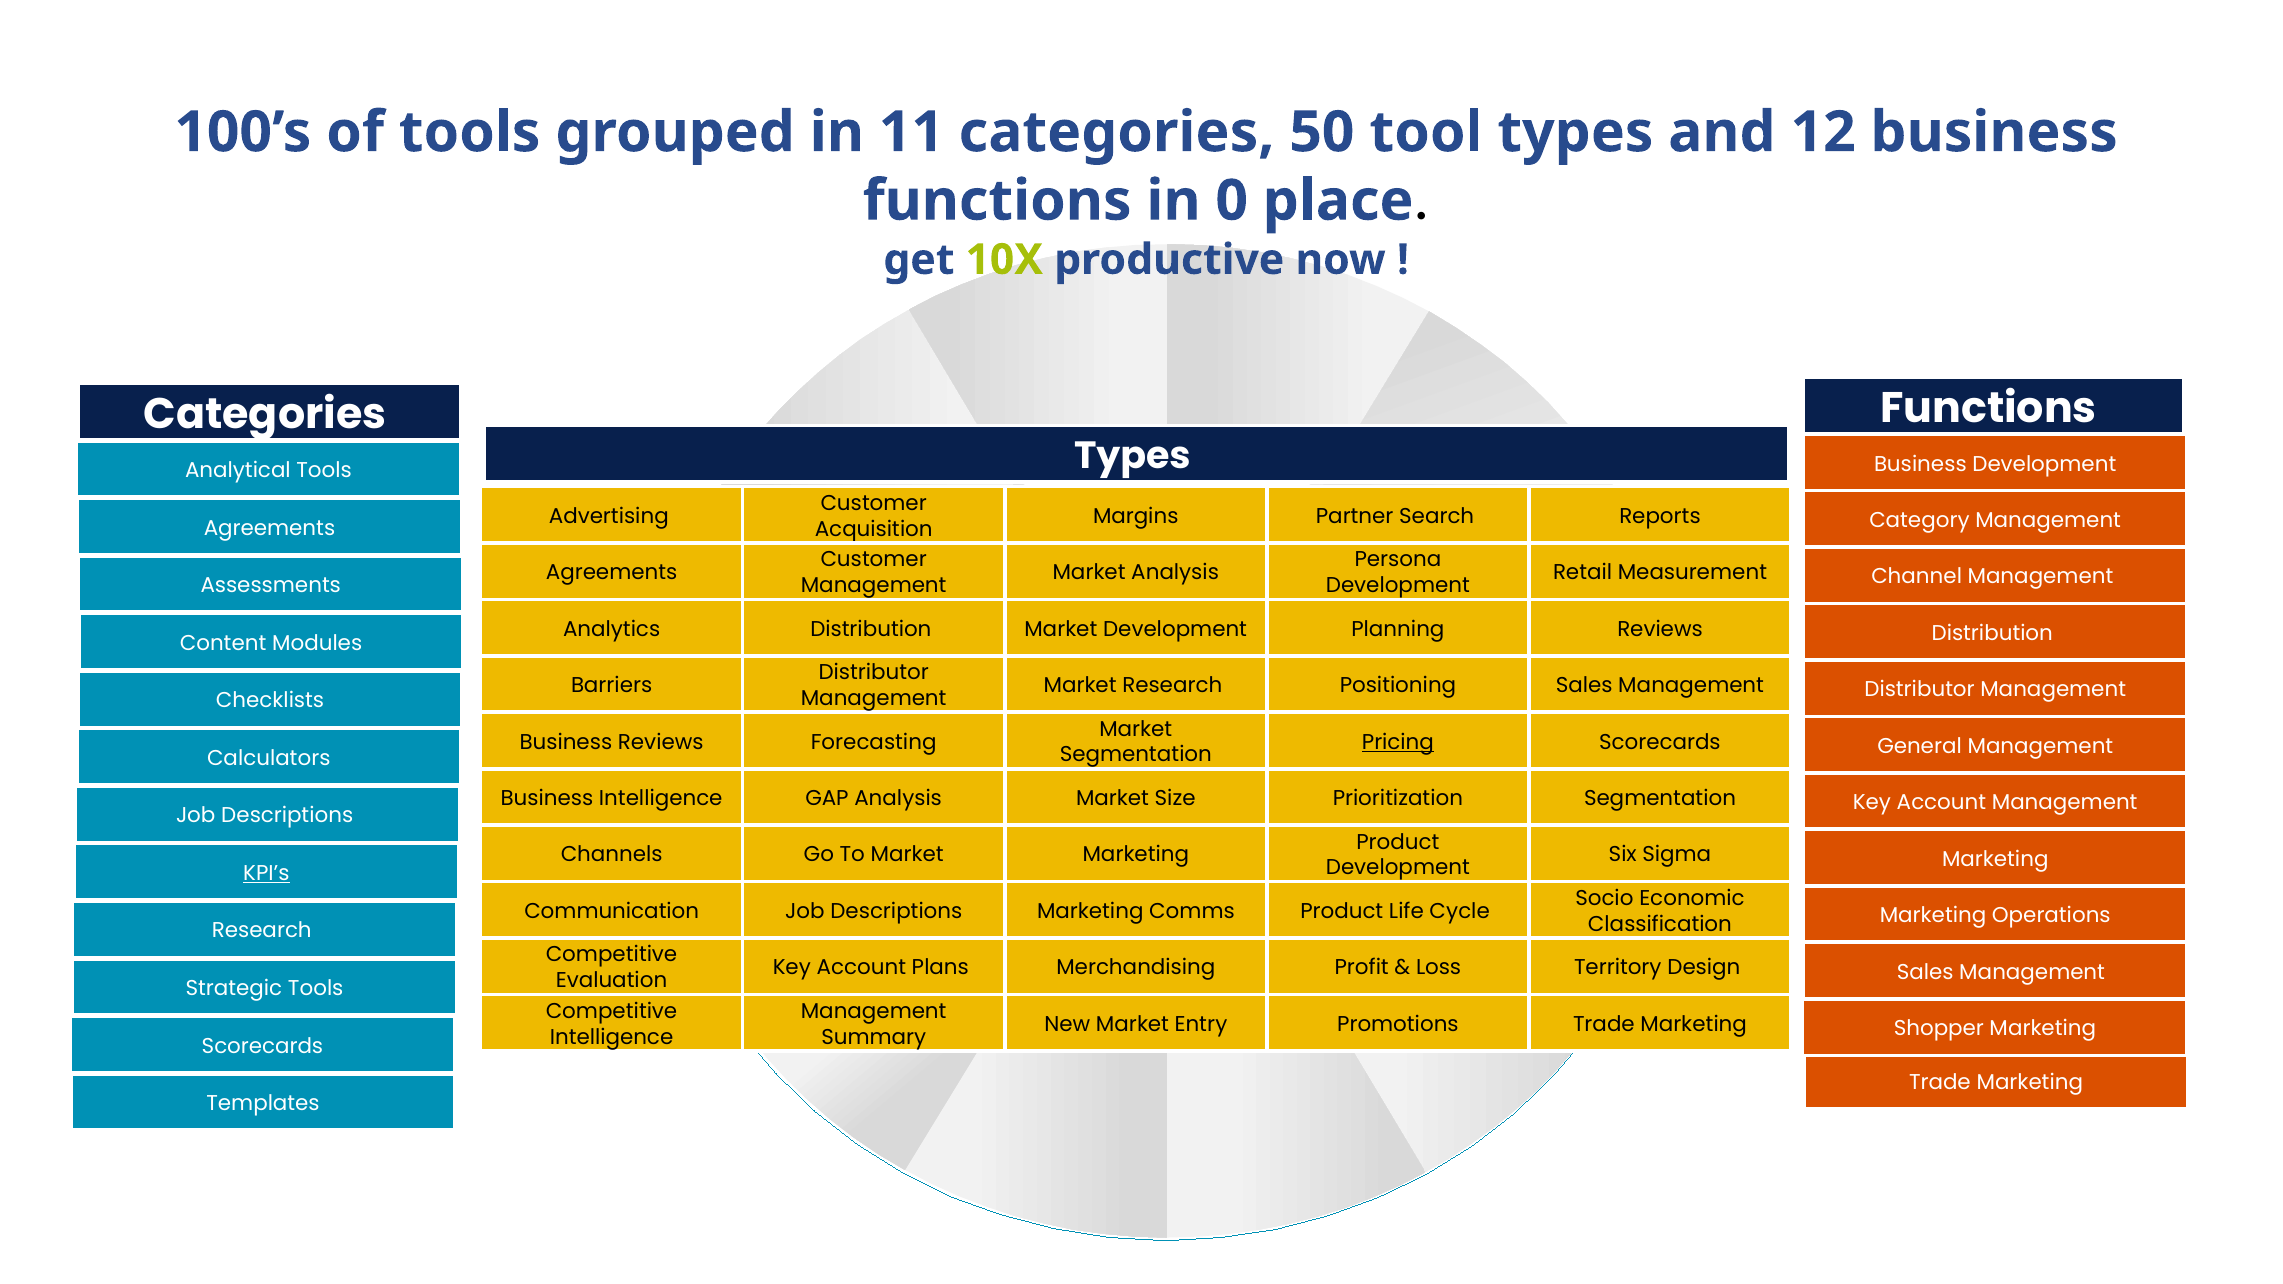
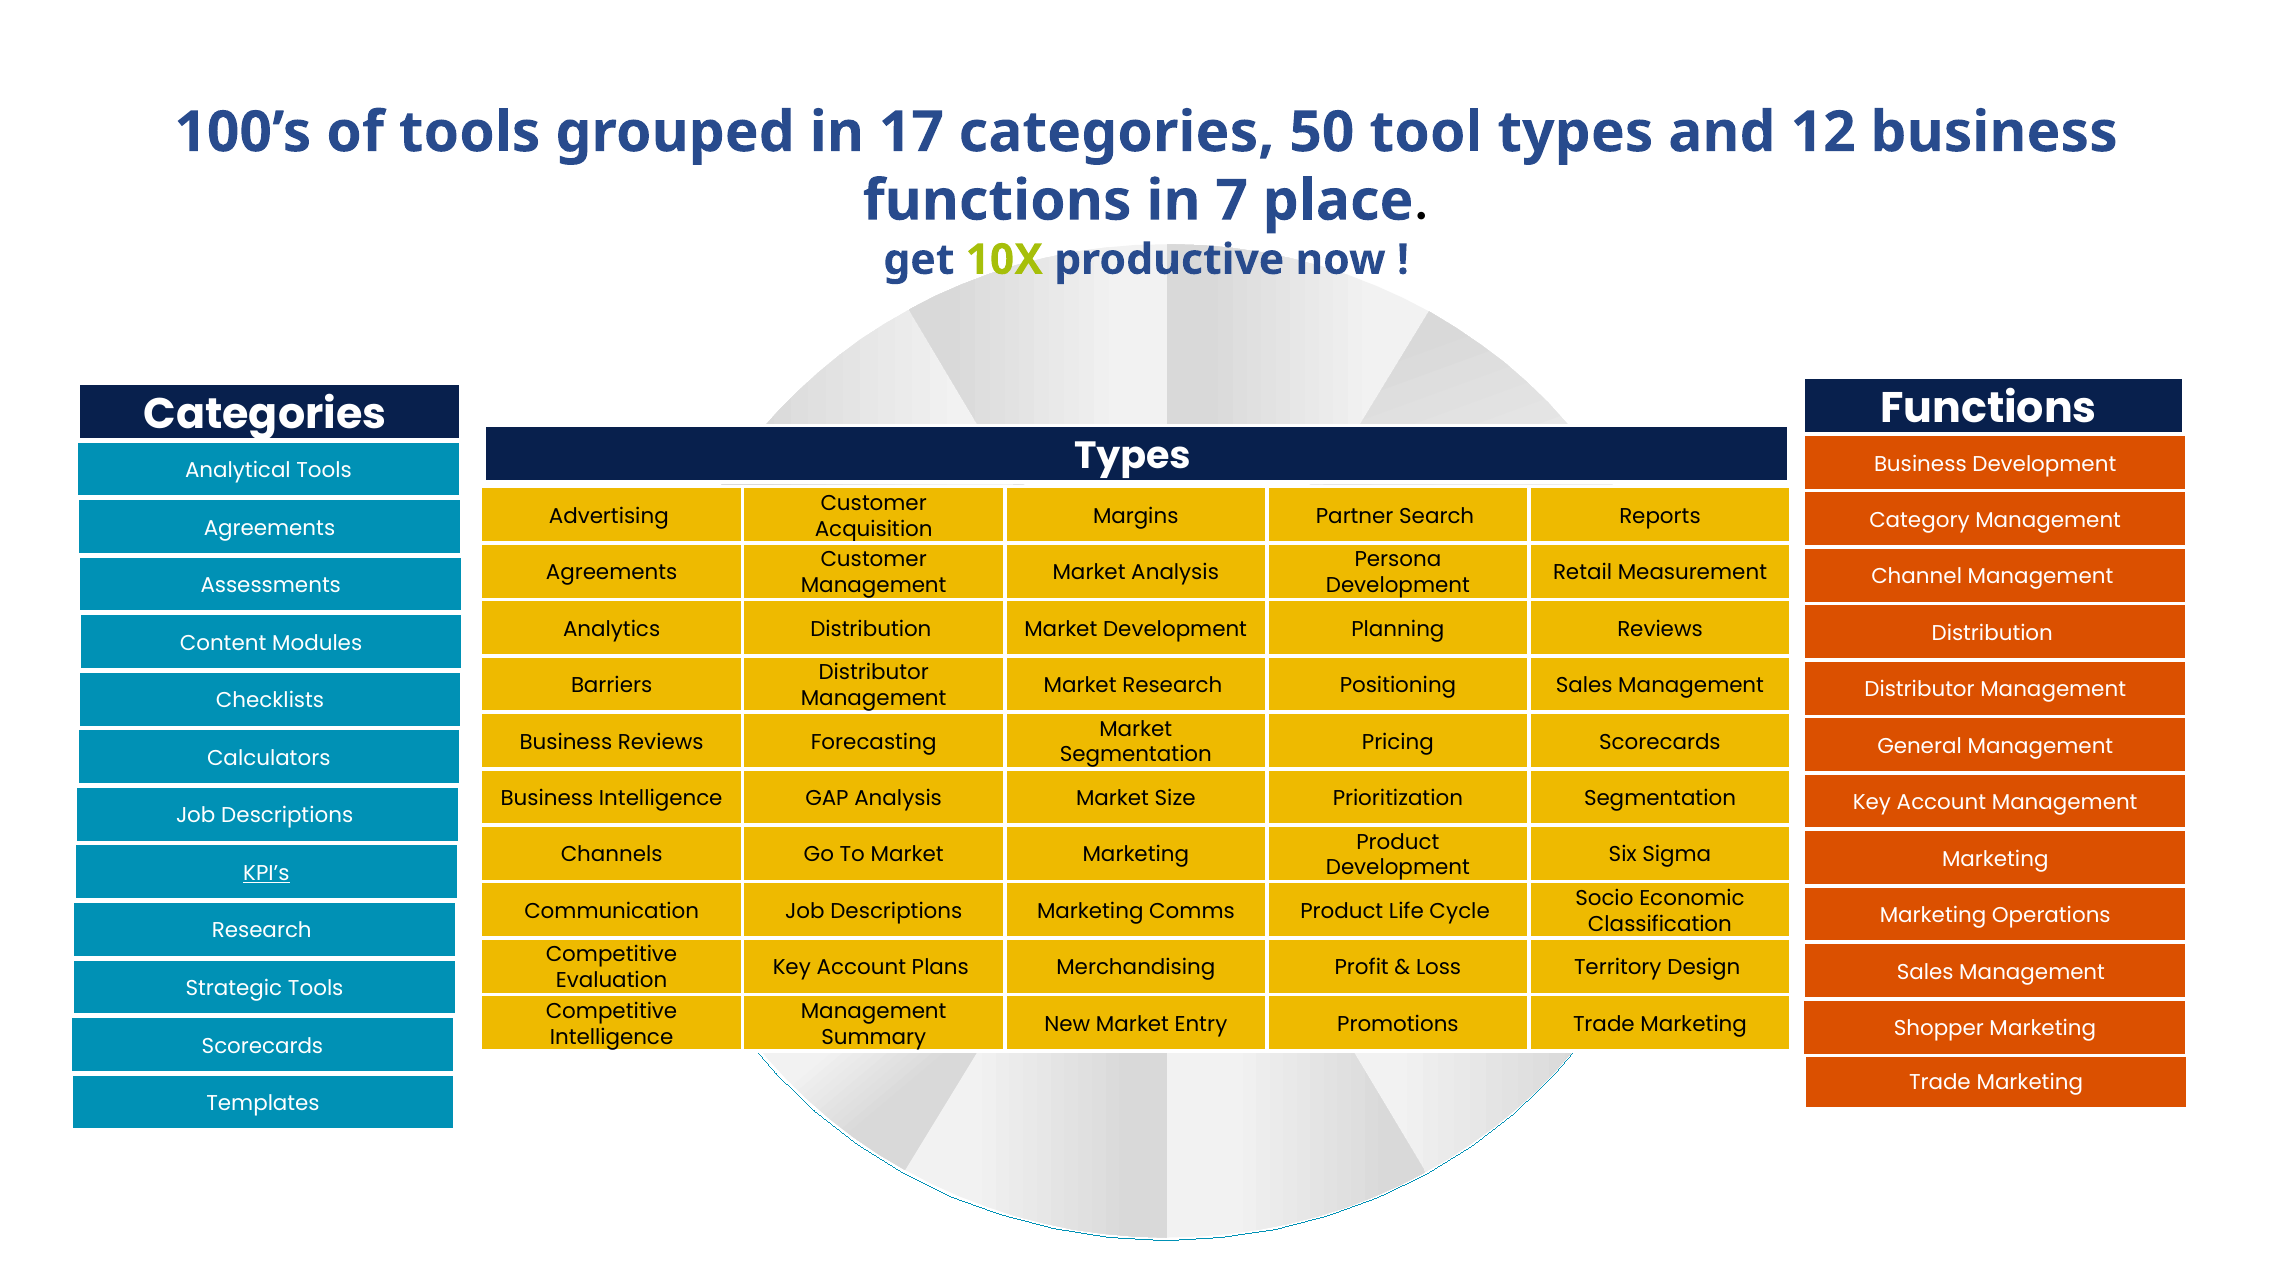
11: 11 -> 17
0: 0 -> 7
Pricing underline: present -> none
